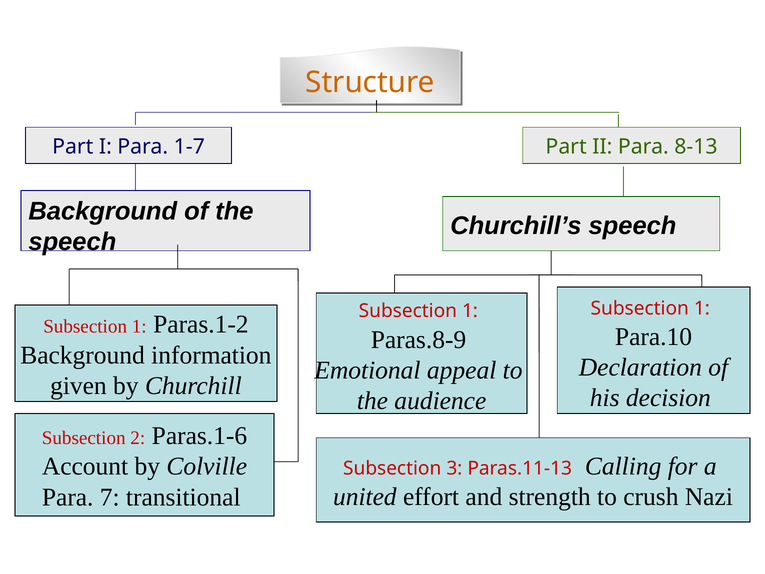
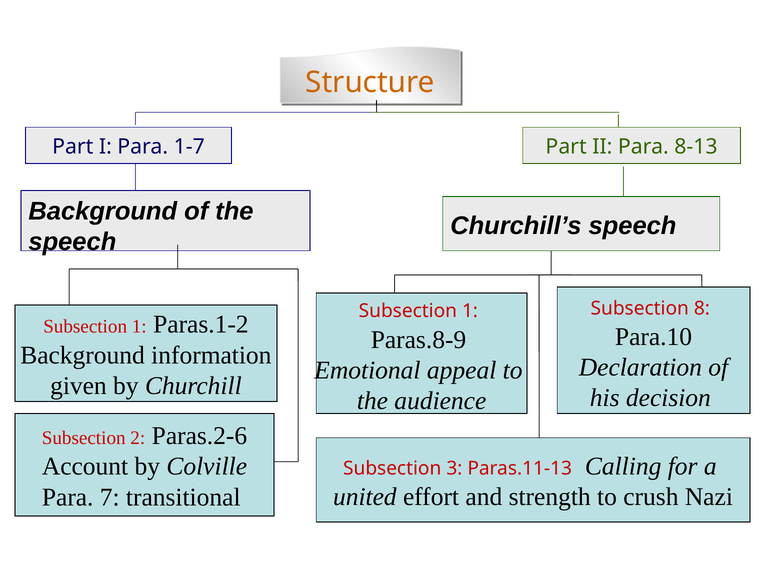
1 at (702, 308): 1 -> 8
Paras.1-6: Paras.1-6 -> Paras.2-6
